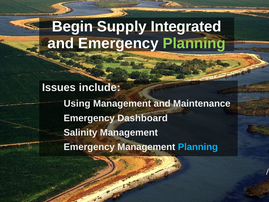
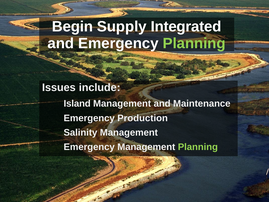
Using: Using -> Island
Dashboard: Dashboard -> Production
Planning at (198, 147) colour: light blue -> light green
